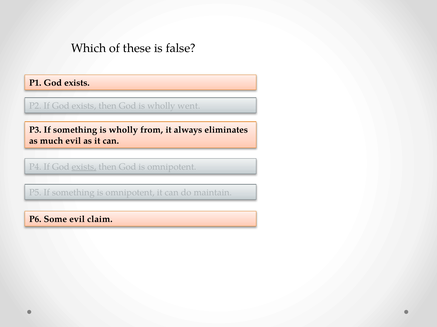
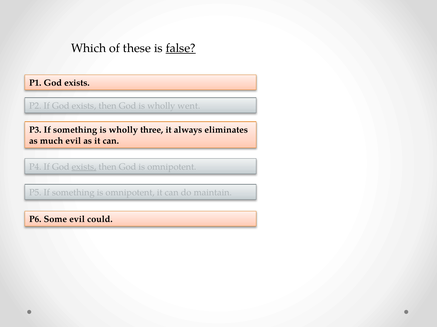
false underline: none -> present
from: from -> three
claim: claim -> could
